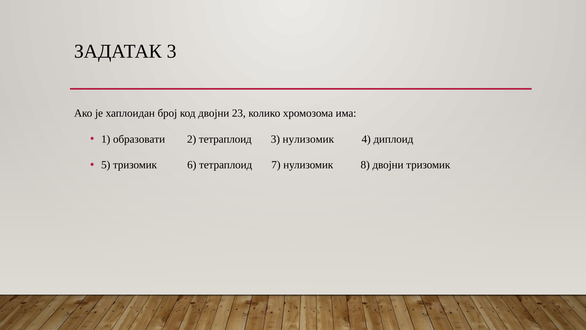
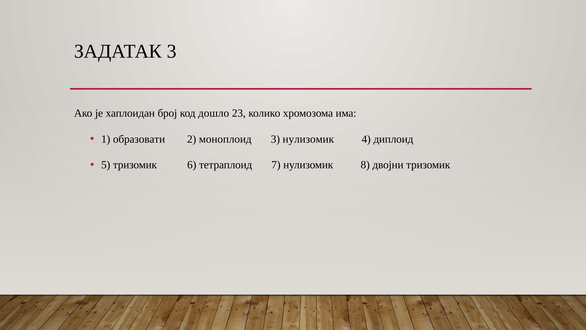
код двојни: двојни -> дошло
2 тетраплоид: тетраплоид -> моноплоид
